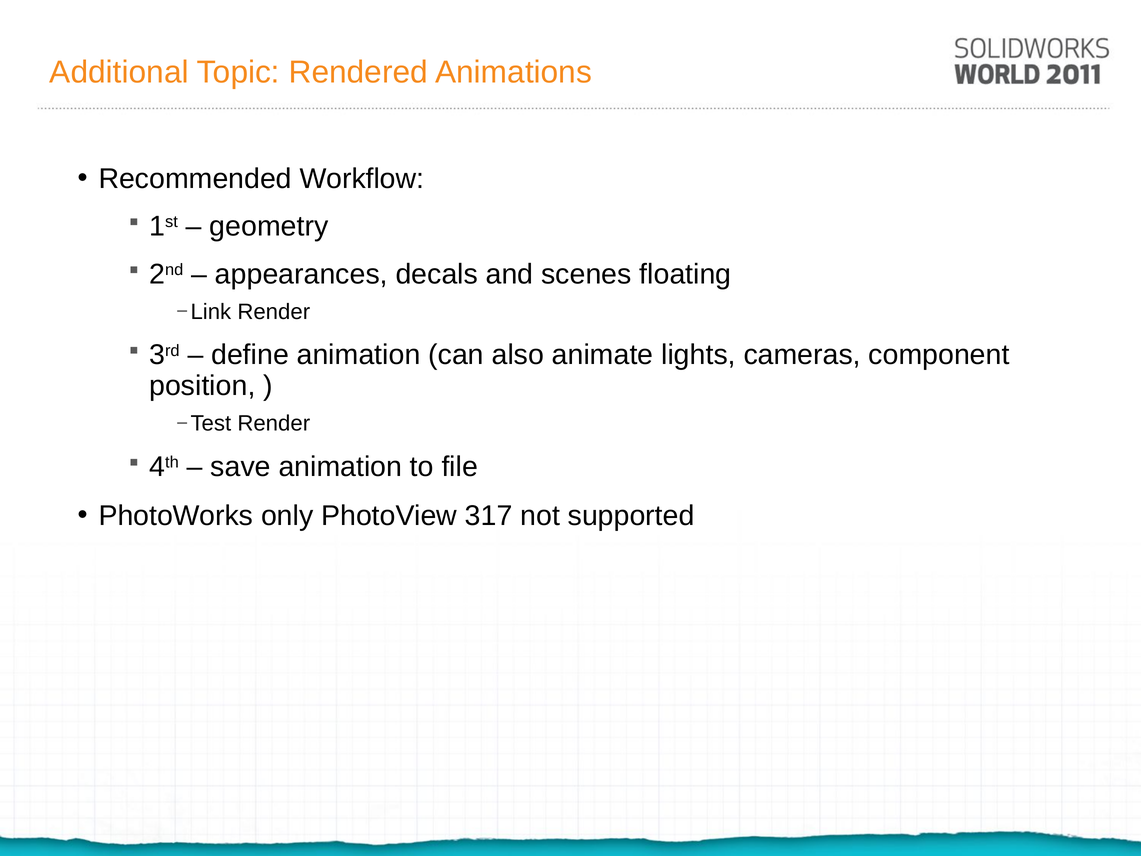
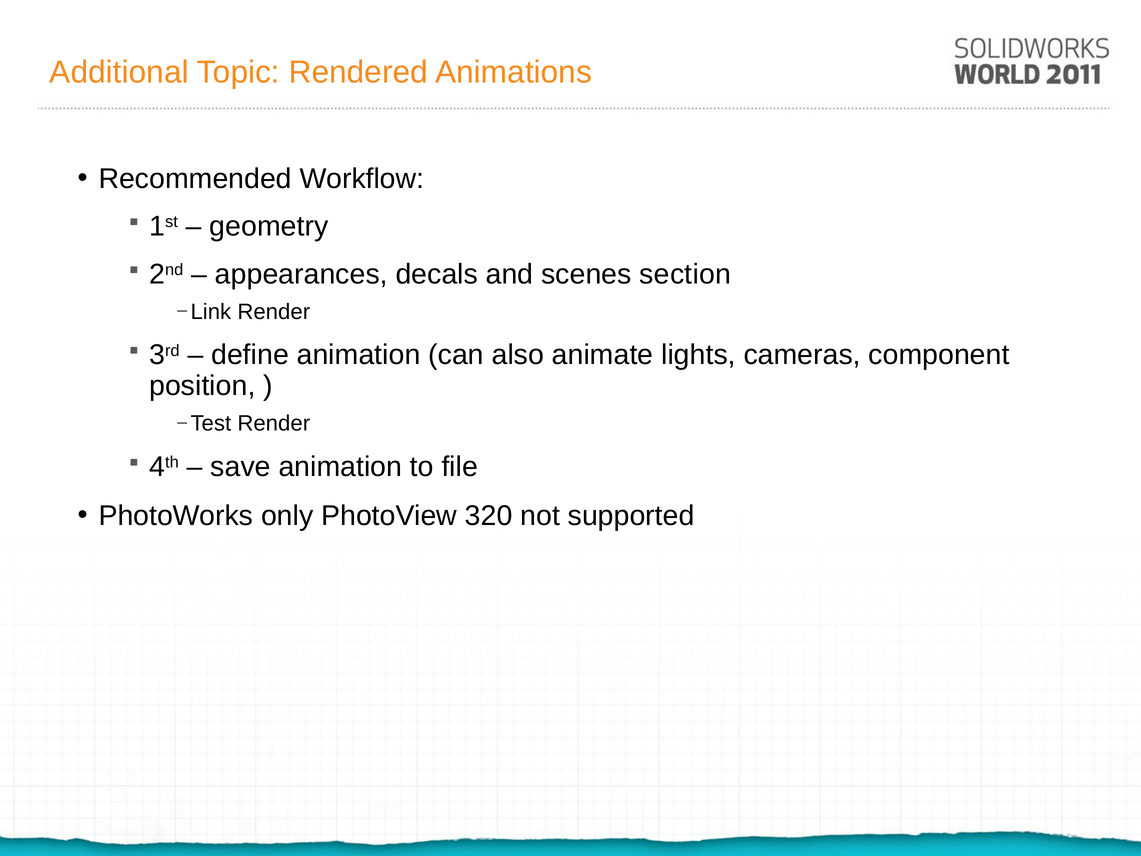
floating: floating -> section
317: 317 -> 320
